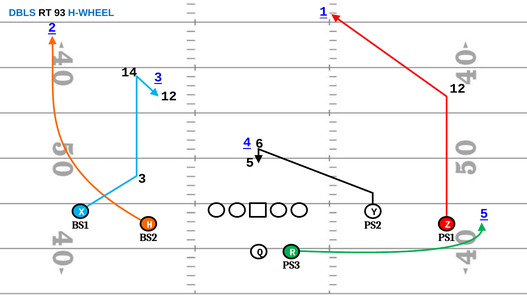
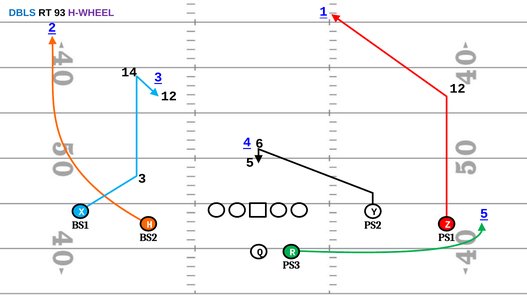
H-WHEEL colour: blue -> purple
